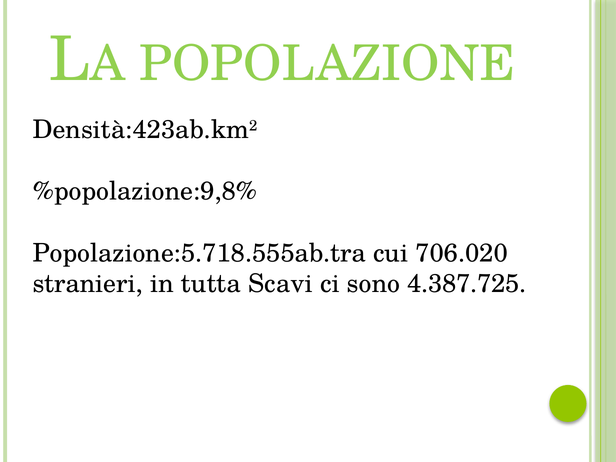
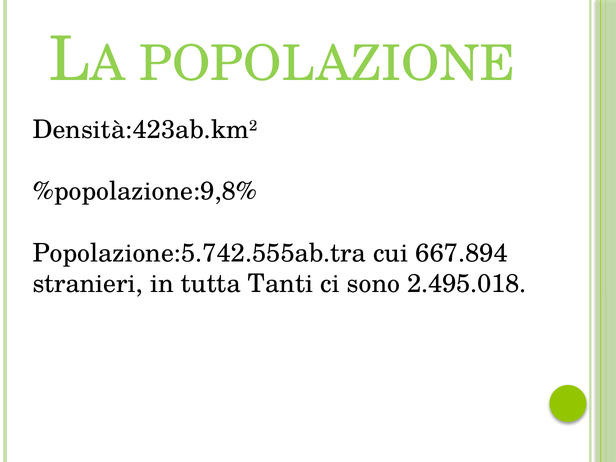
Popolazione:5.718.555ab.tra: Popolazione:5.718.555ab.tra -> Popolazione:5.742.555ab.tra
706.020: 706.020 -> 667.894
Scavi: Scavi -> Tanti
4.387.725: 4.387.725 -> 2.495.018
